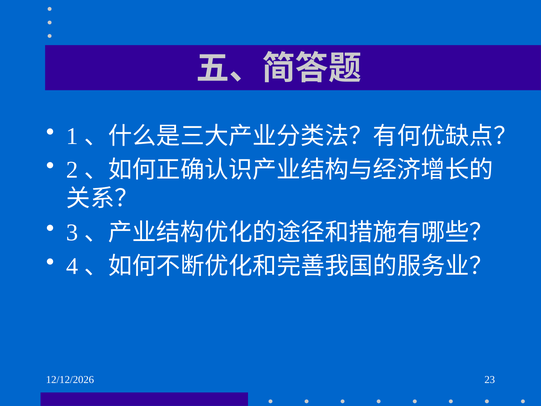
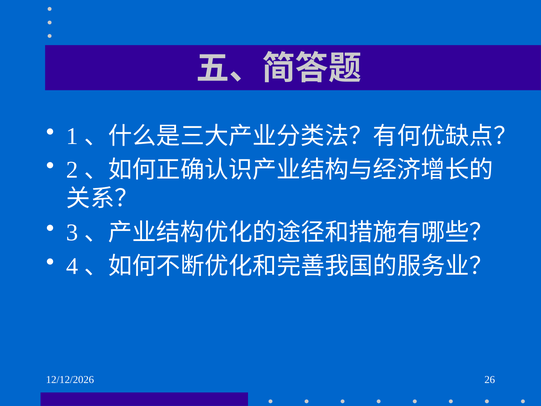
23: 23 -> 26
